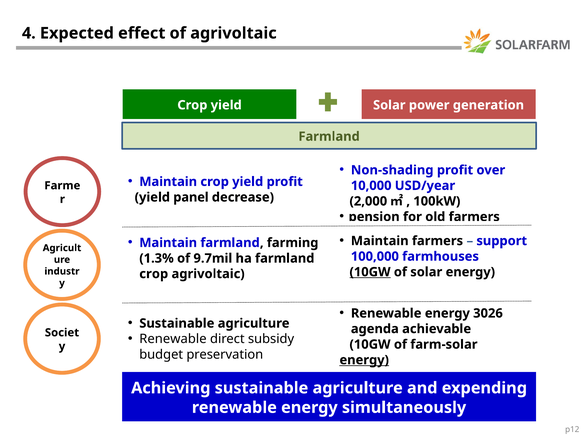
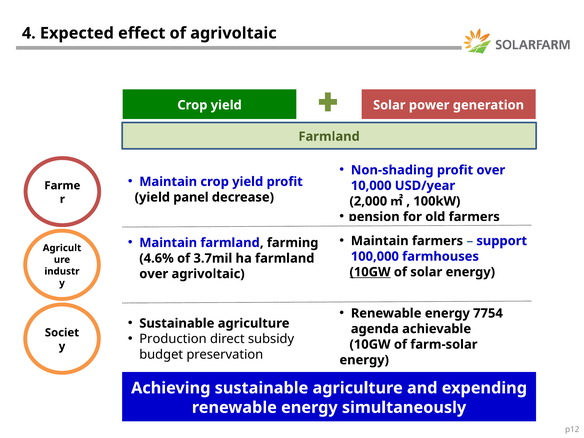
1.3%: 1.3% -> 4.6%
9.7mil: 9.7mil -> 3.7mil
crop at (154, 274): crop -> over
3026: 3026 -> 7754
Renewable at (173, 339): Renewable -> Production
energy at (364, 360) underline: present -> none
